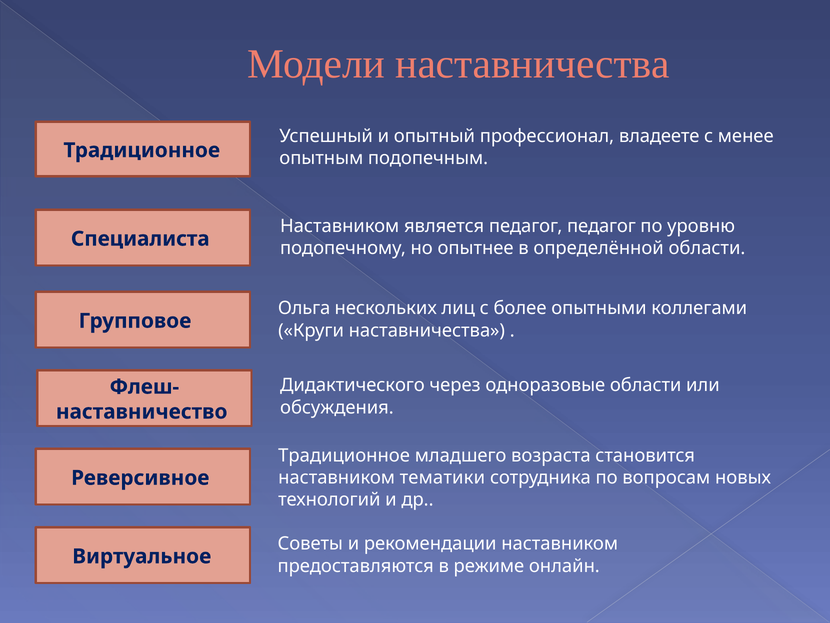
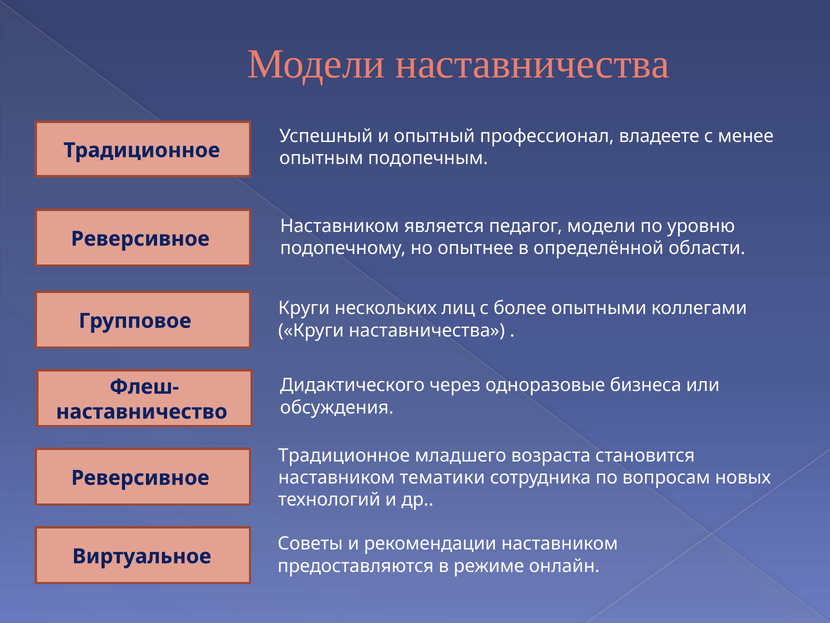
педагог педагог: педагог -> модели
Специалиста at (140, 239): Специалиста -> Реверсивное
Ольга at (304, 308): Ольга -> Круги
одноразовые области: области -> бизнеса
